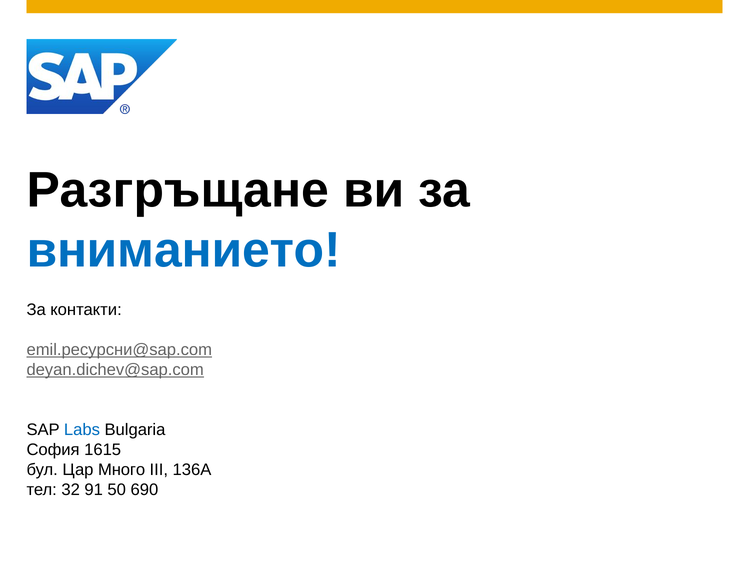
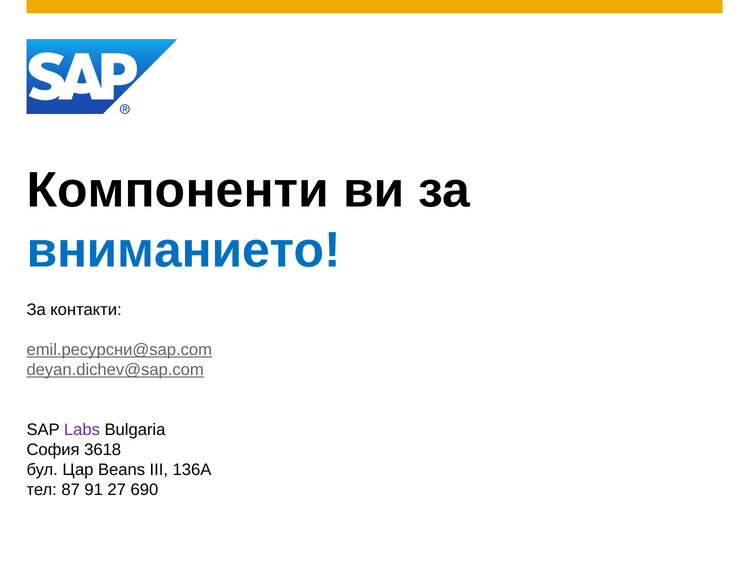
Разгръщане: Разгръщане -> Компоненти
Labs colour: blue -> purple
1615: 1615 -> 3618
Много: Много -> Beans
32: 32 -> 87
50: 50 -> 27
